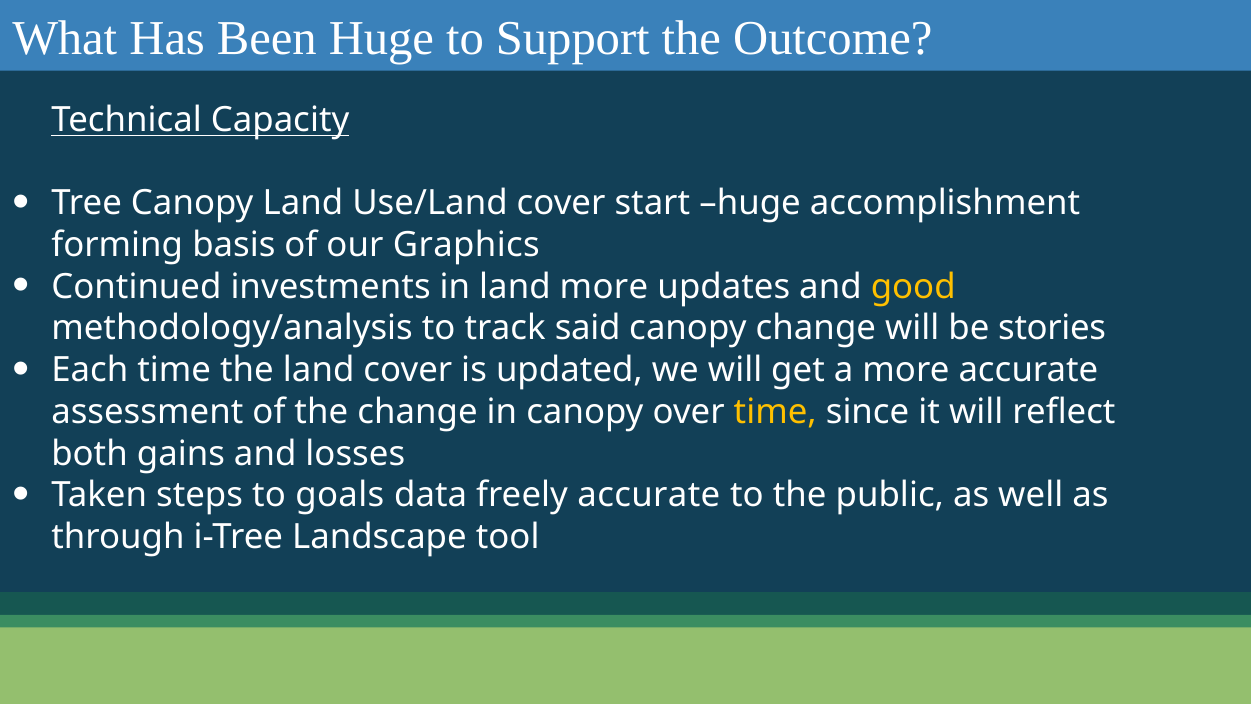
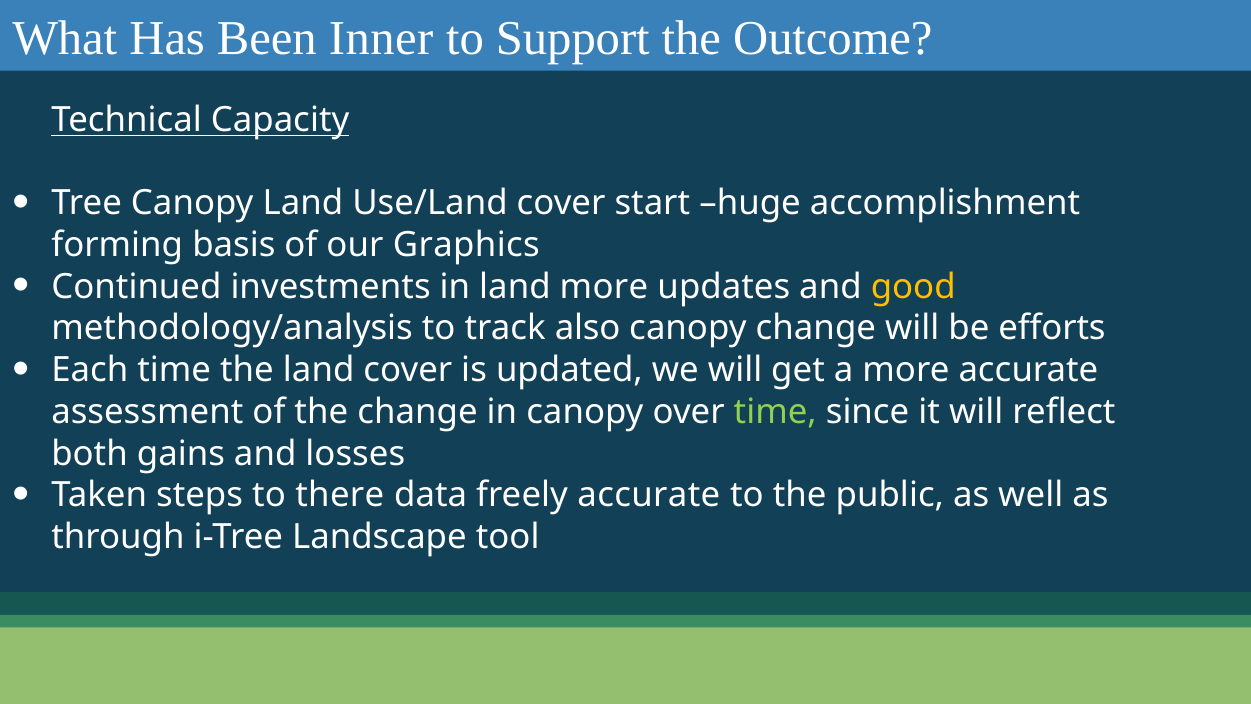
Been Huge: Huge -> Inner
said: said -> also
stories: stories -> efforts
time at (775, 412) colour: yellow -> light green
goals: goals -> there
